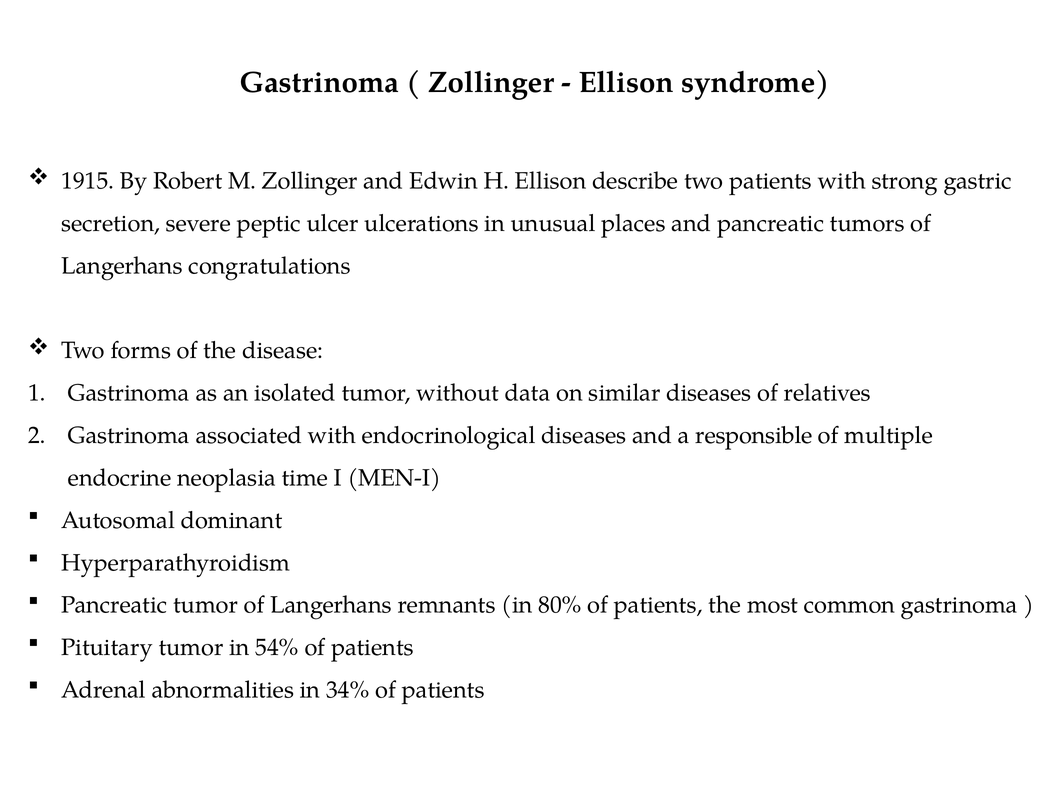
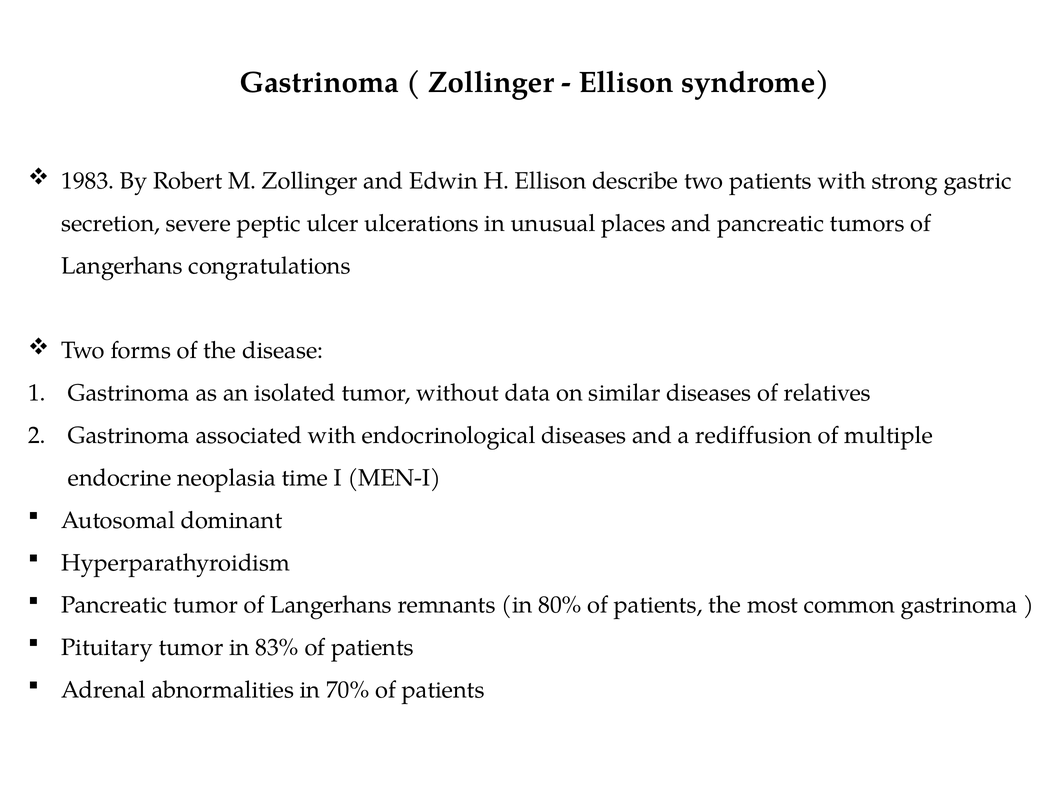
1915: 1915 -> 1983
responsible: responsible -> rediffusion
54%: 54% -> 83%
34%: 34% -> 70%
